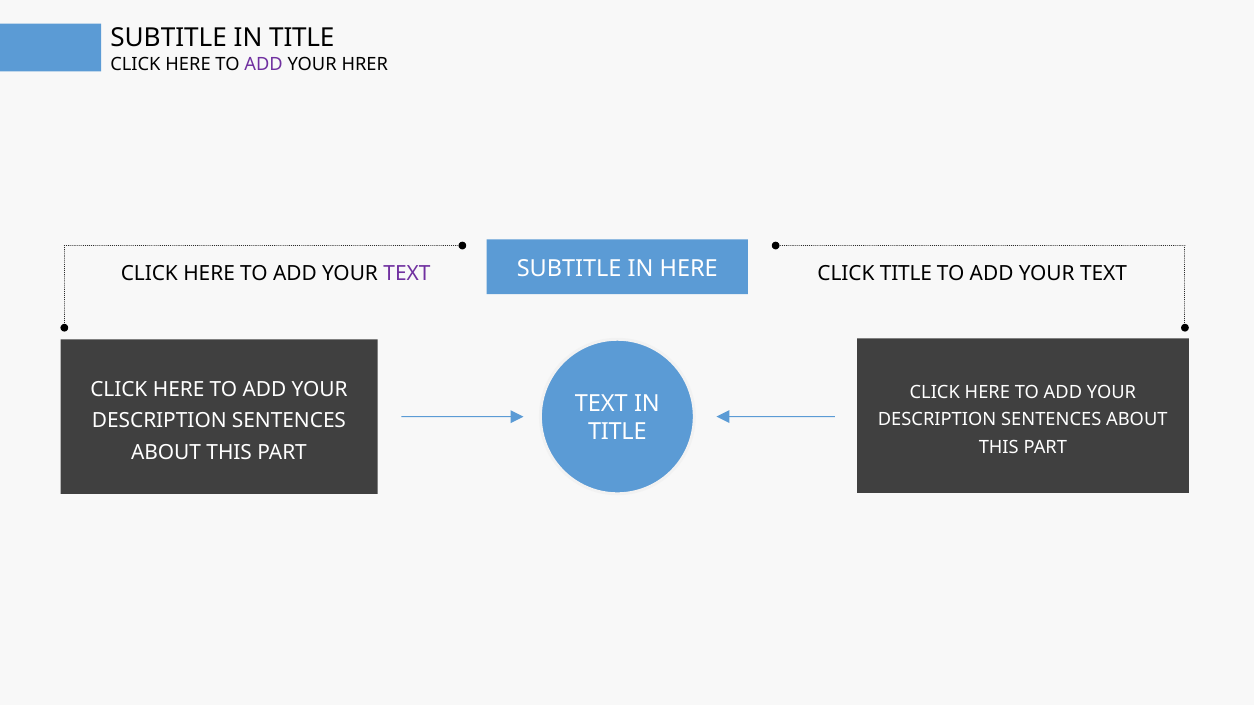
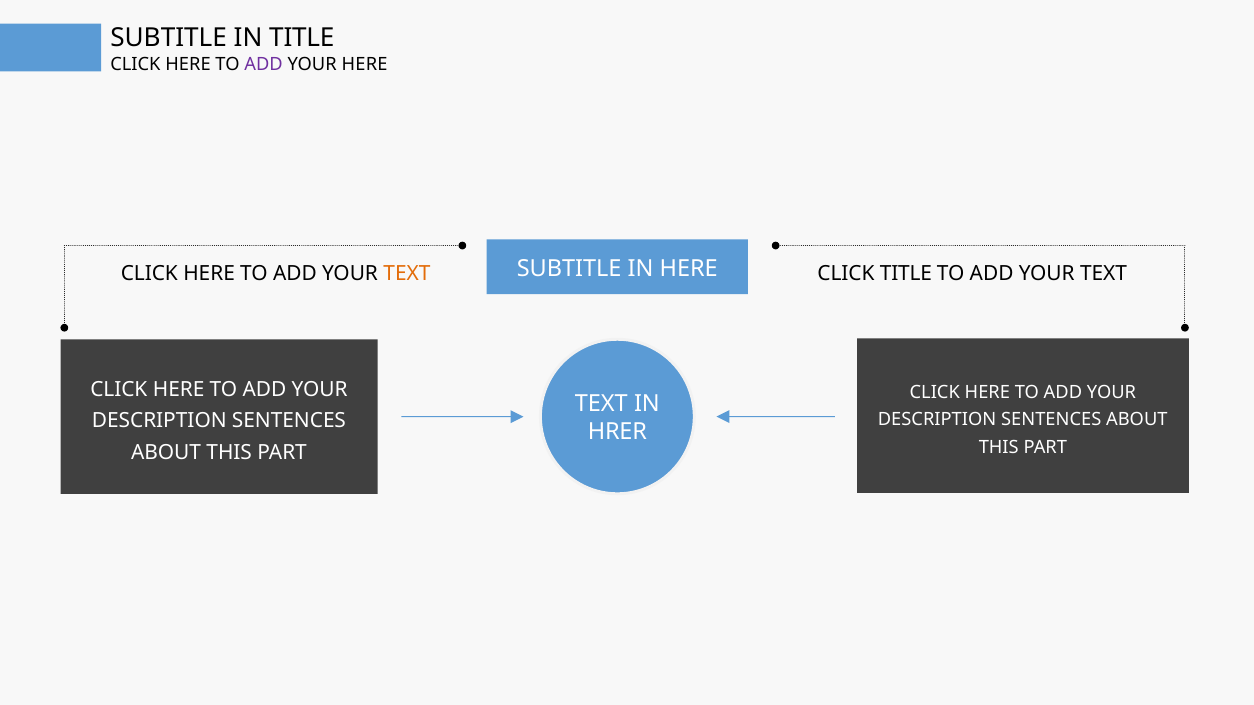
YOUR HRER: HRER -> HERE
TEXT at (407, 274) colour: purple -> orange
TITLE at (617, 432): TITLE -> HRER
